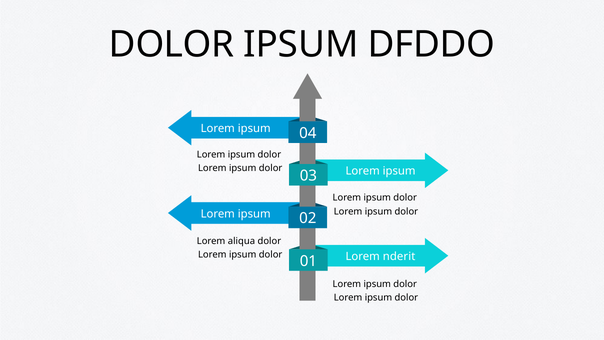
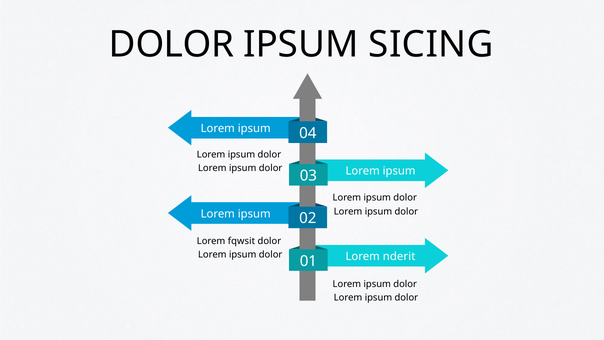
DFDDO: DFDDO -> SICING
aliqua: aliqua -> fqwsit
